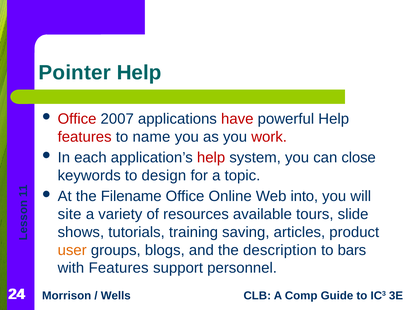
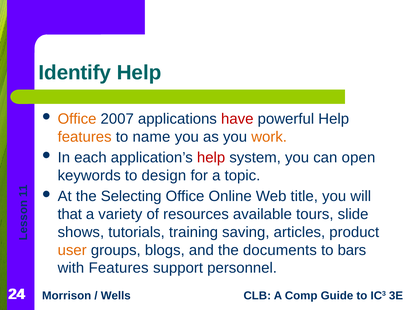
Pointer: Pointer -> Identify
Office at (77, 119) colour: red -> orange
features at (85, 137) colour: red -> orange
work colour: red -> orange
close: close -> open
Filename: Filename -> Selecting
into: into -> title
site: site -> that
description: description -> documents
